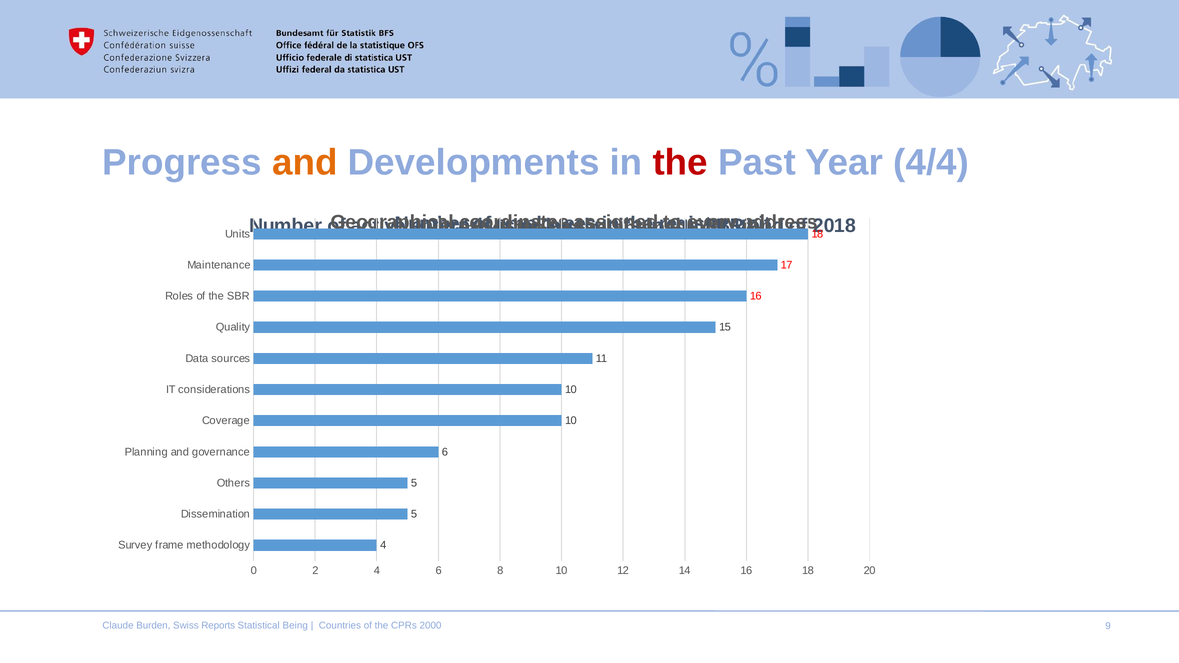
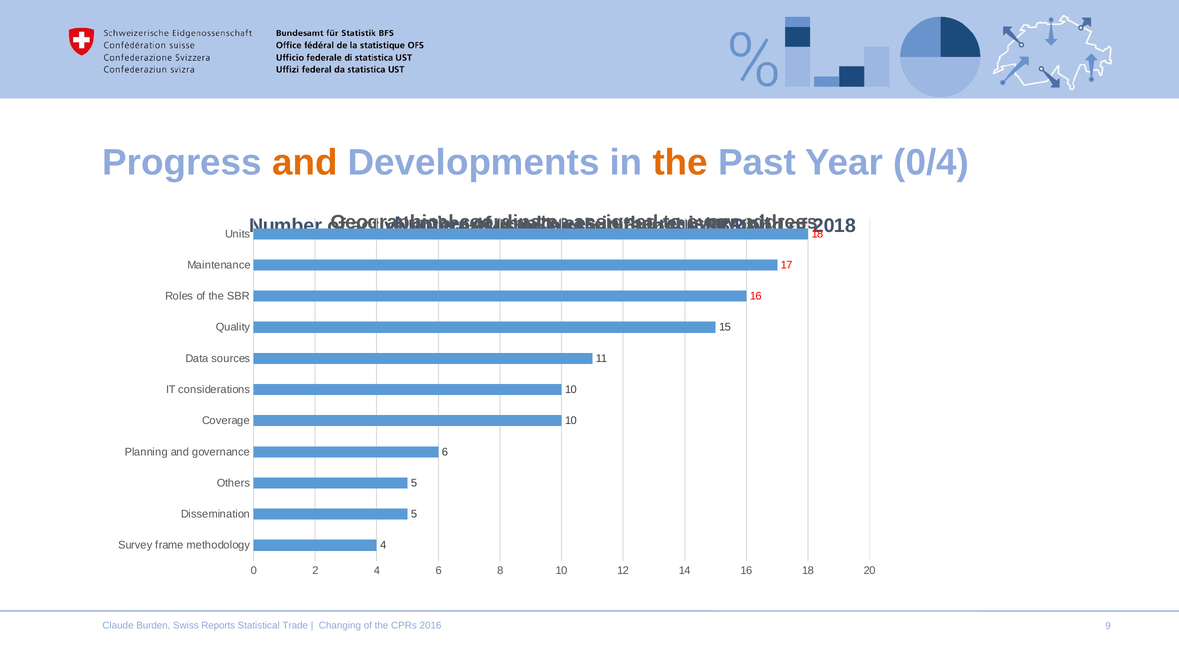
the at (680, 163) colour: red -> orange
4/4: 4/4 -> 0/4
Being: Being -> Trade
Countries: Countries -> Changing
2000: 2000 -> 2016
